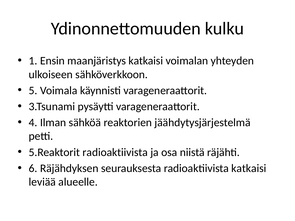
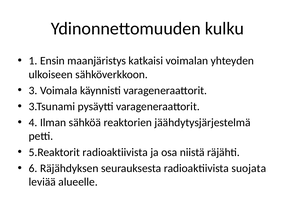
5: 5 -> 3
radioaktiivista katkaisi: katkaisi -> suojata
